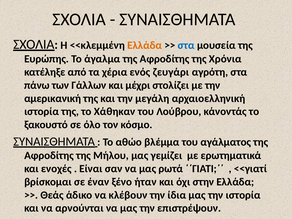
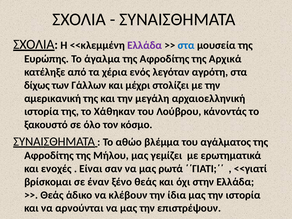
Ελλάδα at (145, 45) colour: orange -> purple
Χρόνια: Χρόνια -> Αρχικά
ζευγάρι: ζευγάρι -> λεγόταν
πάνω: πάνω -> δίχως
ξένο ήταν: ήταν -> θεάς
